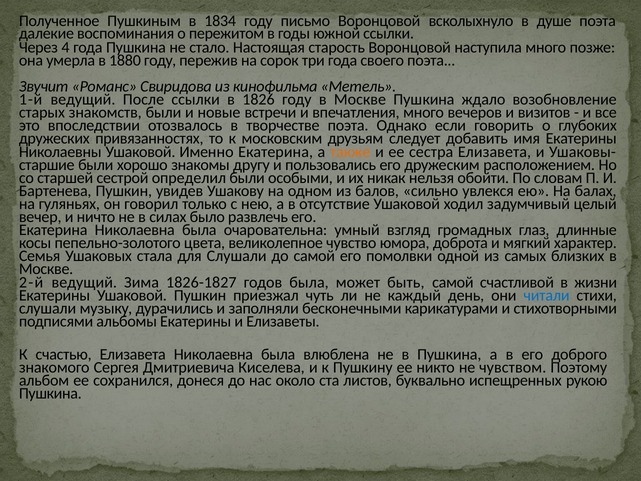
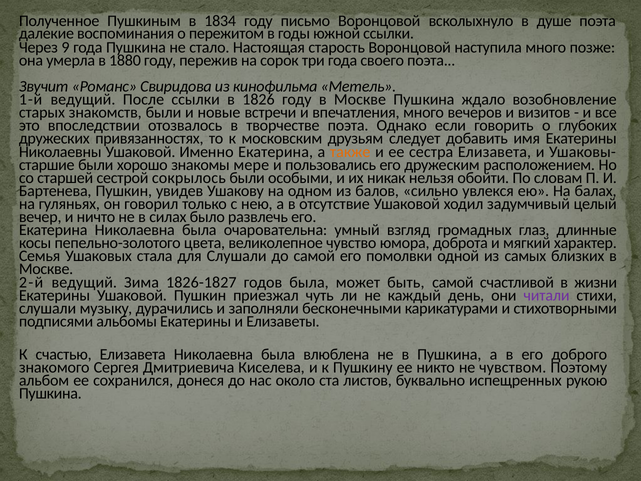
4: 4 -> 9
другу: другу -> мере
определил: определил -> сокрылось
читали colour: blue -> purple
